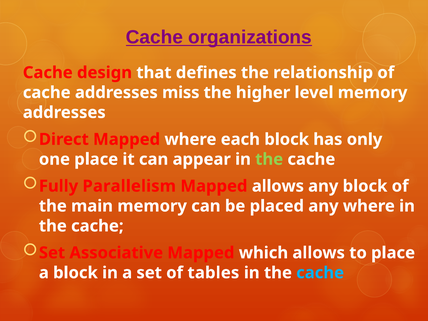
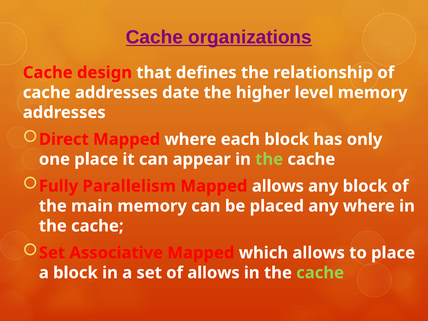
miss: miss -> date
of tables: tables -> allows
cache at (320, 273) colour: light blue -> light green
